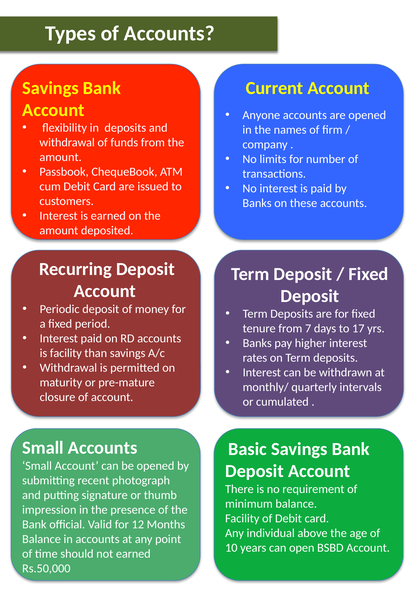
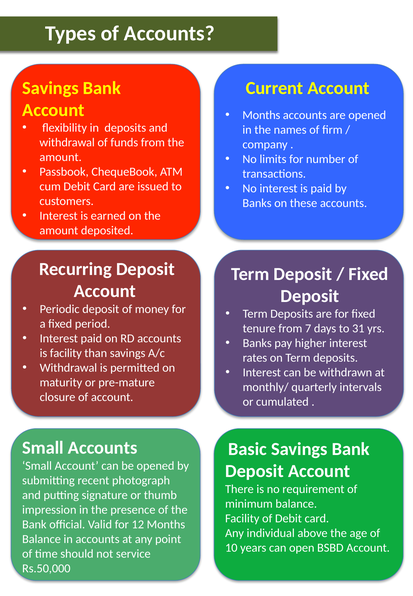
Anyone at (261, 115): Anyone -> Months
17: 17 -> 31
not earned: earned -> service
